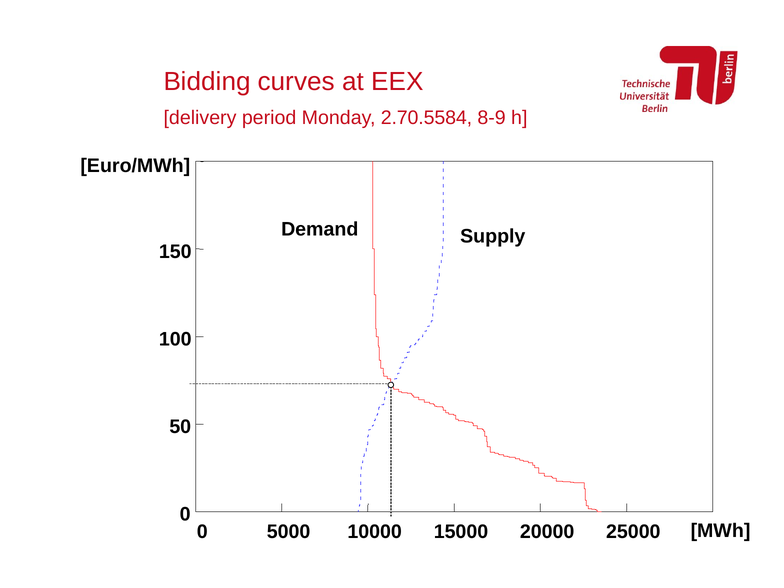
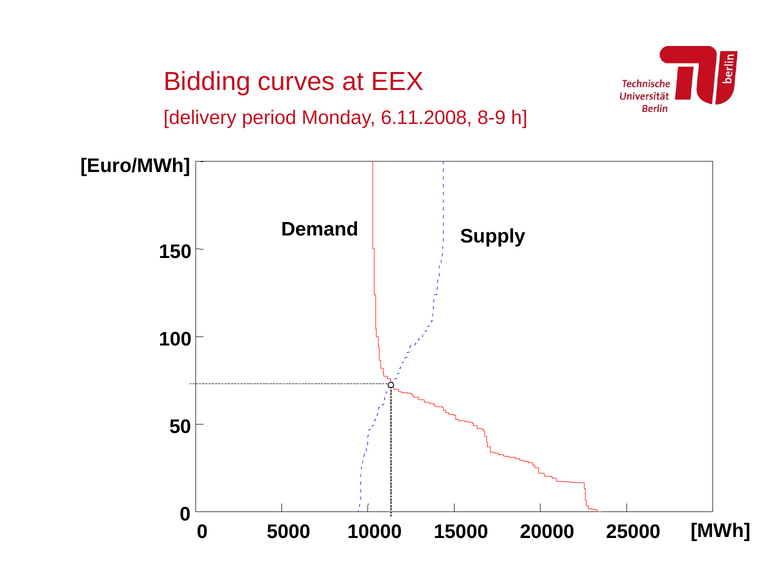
2.70.5584: 2.70.5584 -> 6.11.2008
